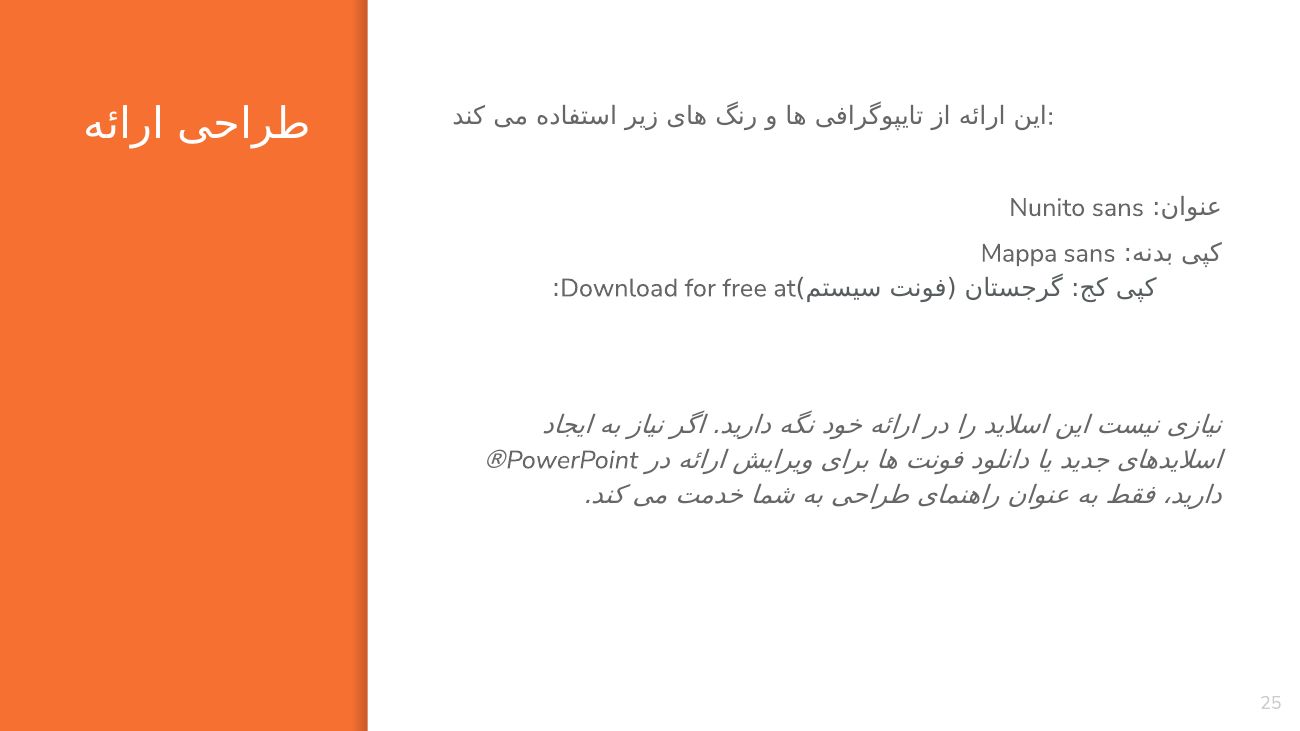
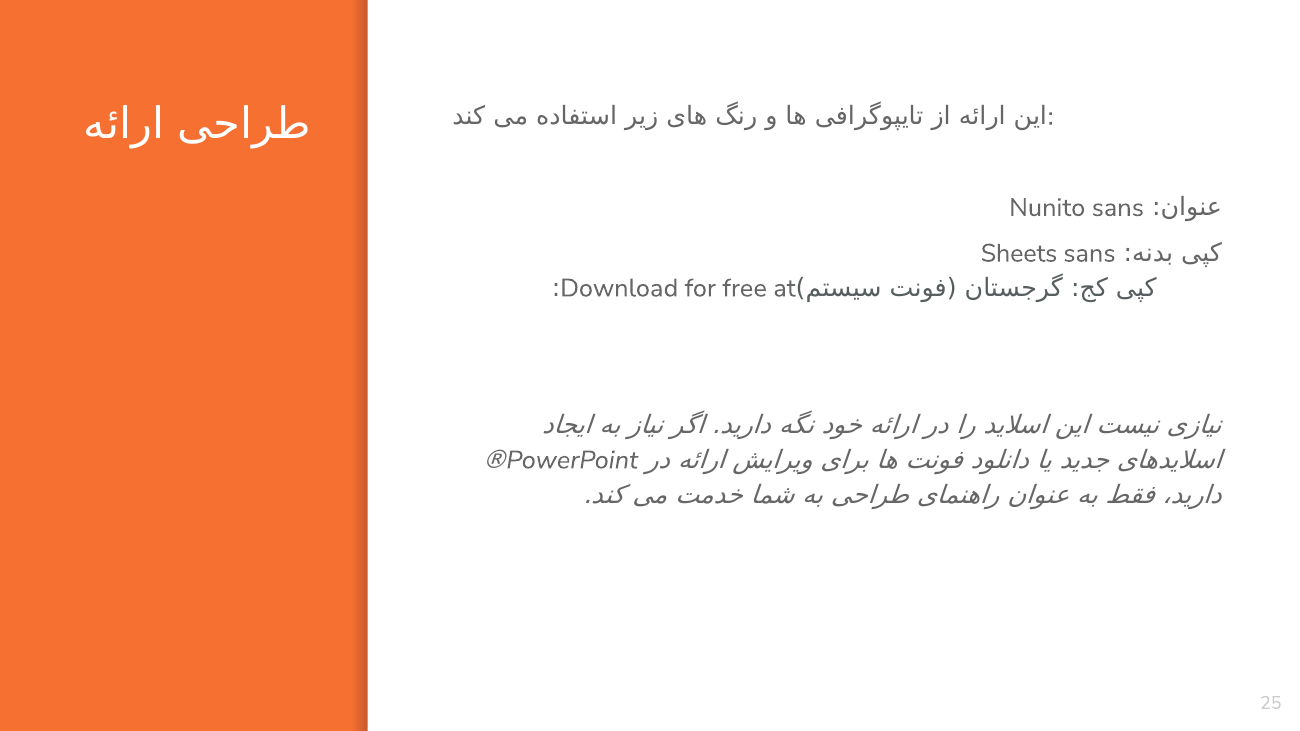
Mappa: Mappa -> Sheets
